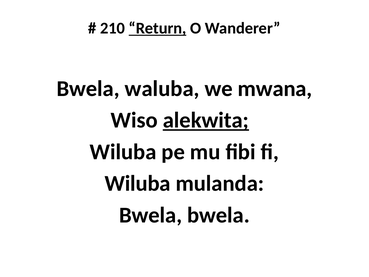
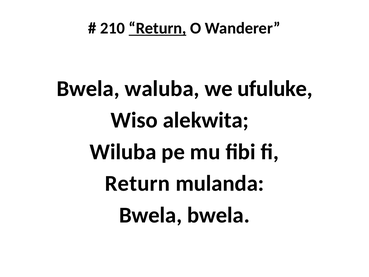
mwana: mwana -> ufuluke
alekwita underline: present -> none
Wiluba at (138, 183): Wiluba -> Return
